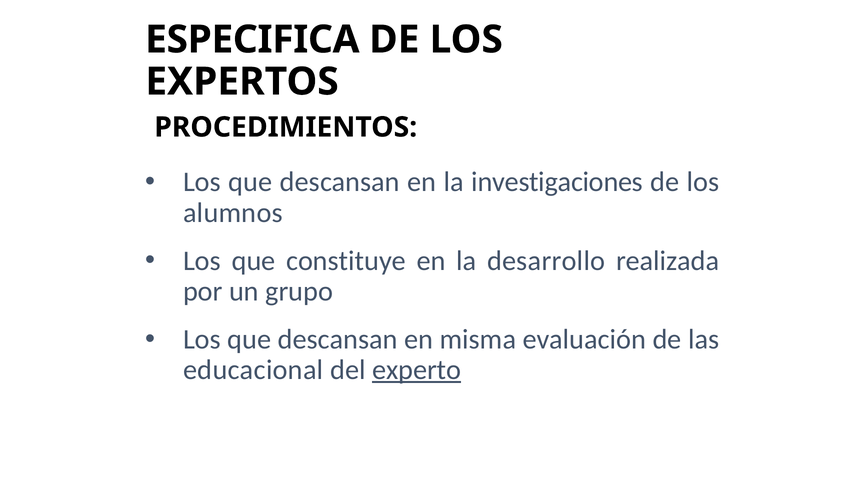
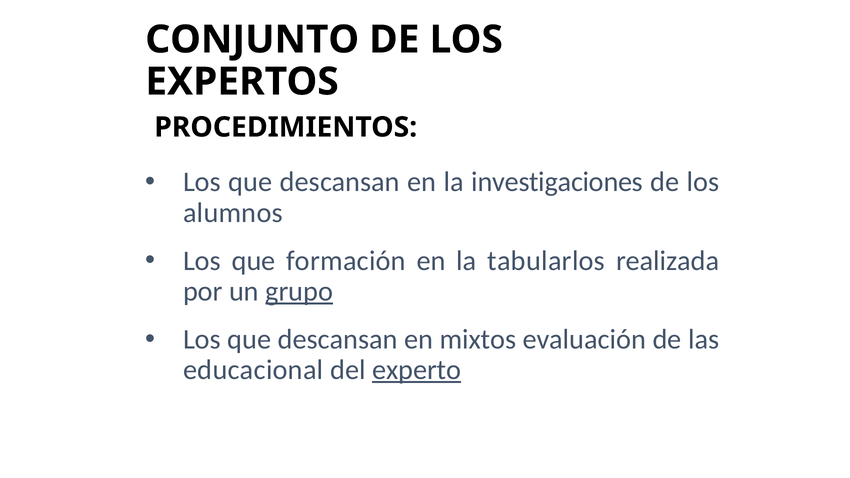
ESPECIFICA: ESPECIFICA -> CONJUNTO
constituye: constituye -> formación
desarrollo: desarrollo -> tabularlos
grupo underline: none -> present
misma: misma -> mixtos
